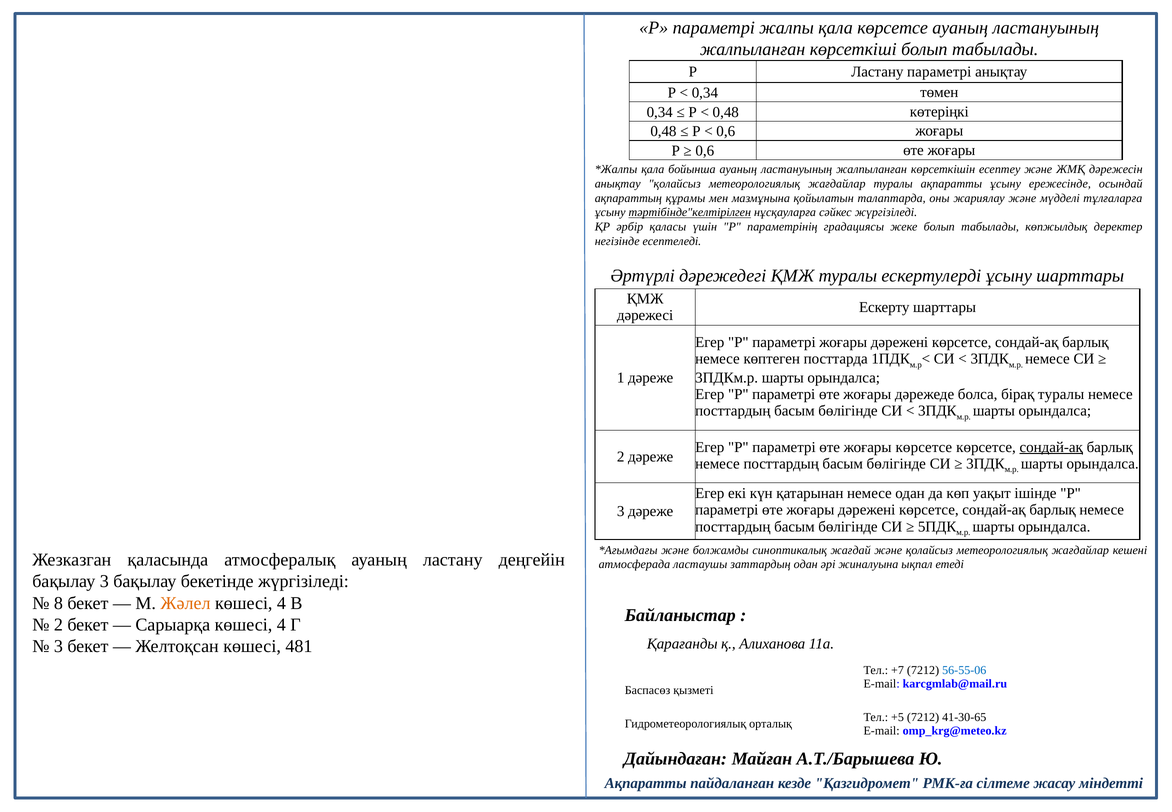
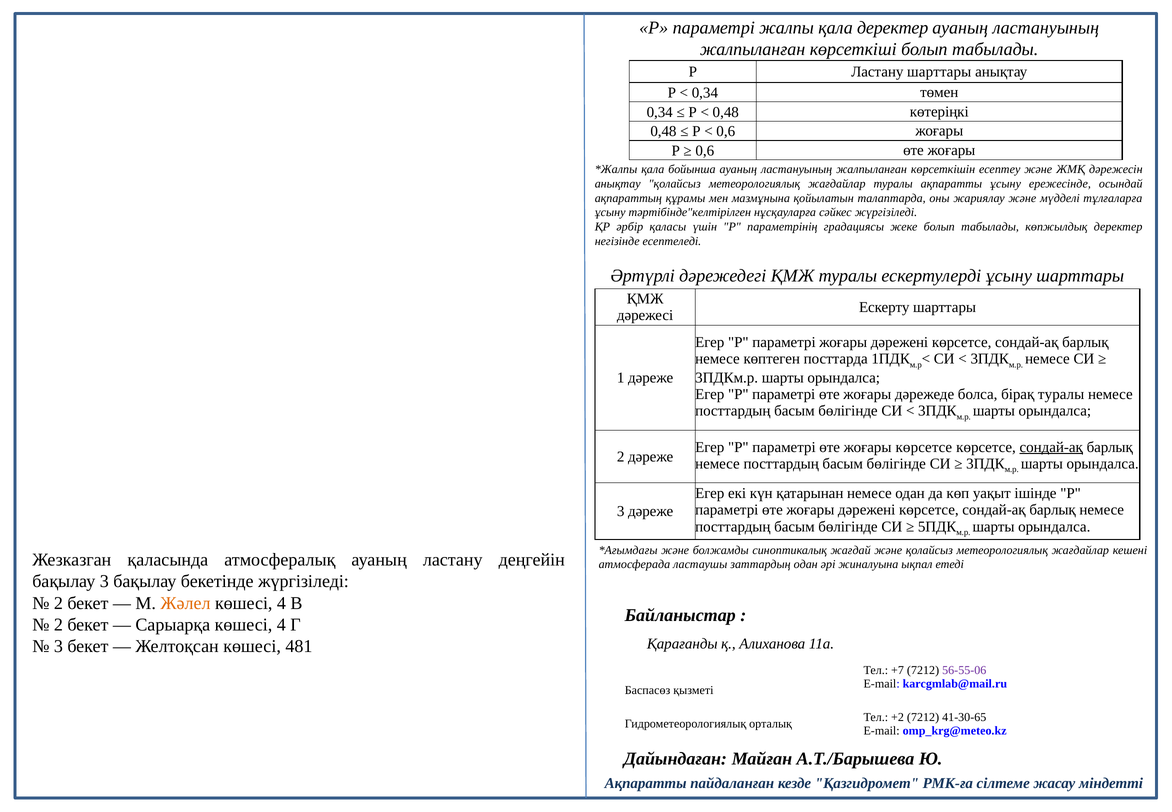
қала көрсетсе: көрсетсе -> деректер
Ластану параметрі: параметрі -> шарттары
тәртібінде"келтірілген underline: present -> none
8 at (58, 603): 8 -> 2
56-55-06 colour: blue -> purple
+5: +5 -> +2
